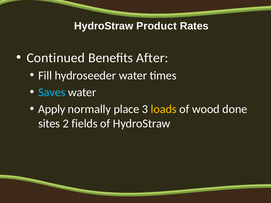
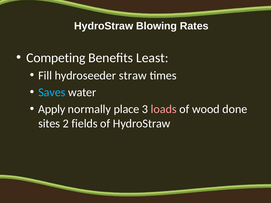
Product: Product -> Blowing
Continued: Continued -> Competing
After: After -> Least
hydroseeder water: water -> straw
loads colour: yellow -> pink
